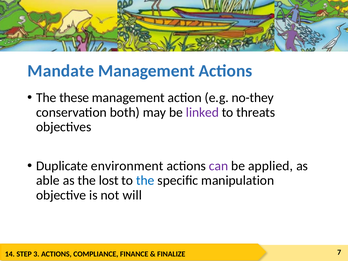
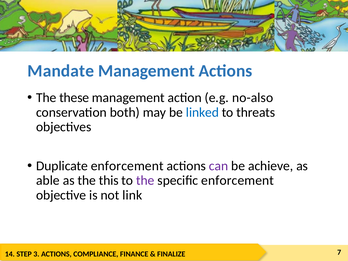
no-they: no-they -> no-also
linked colour: purple -> blue
Duplicate environment: environment -> enforcement
applied: applied -> achieve
lost: lost -> this
the at (145, 180) colour: blue -> purple
specific manipulation: manipulation -> enforcement
will: will -> link
